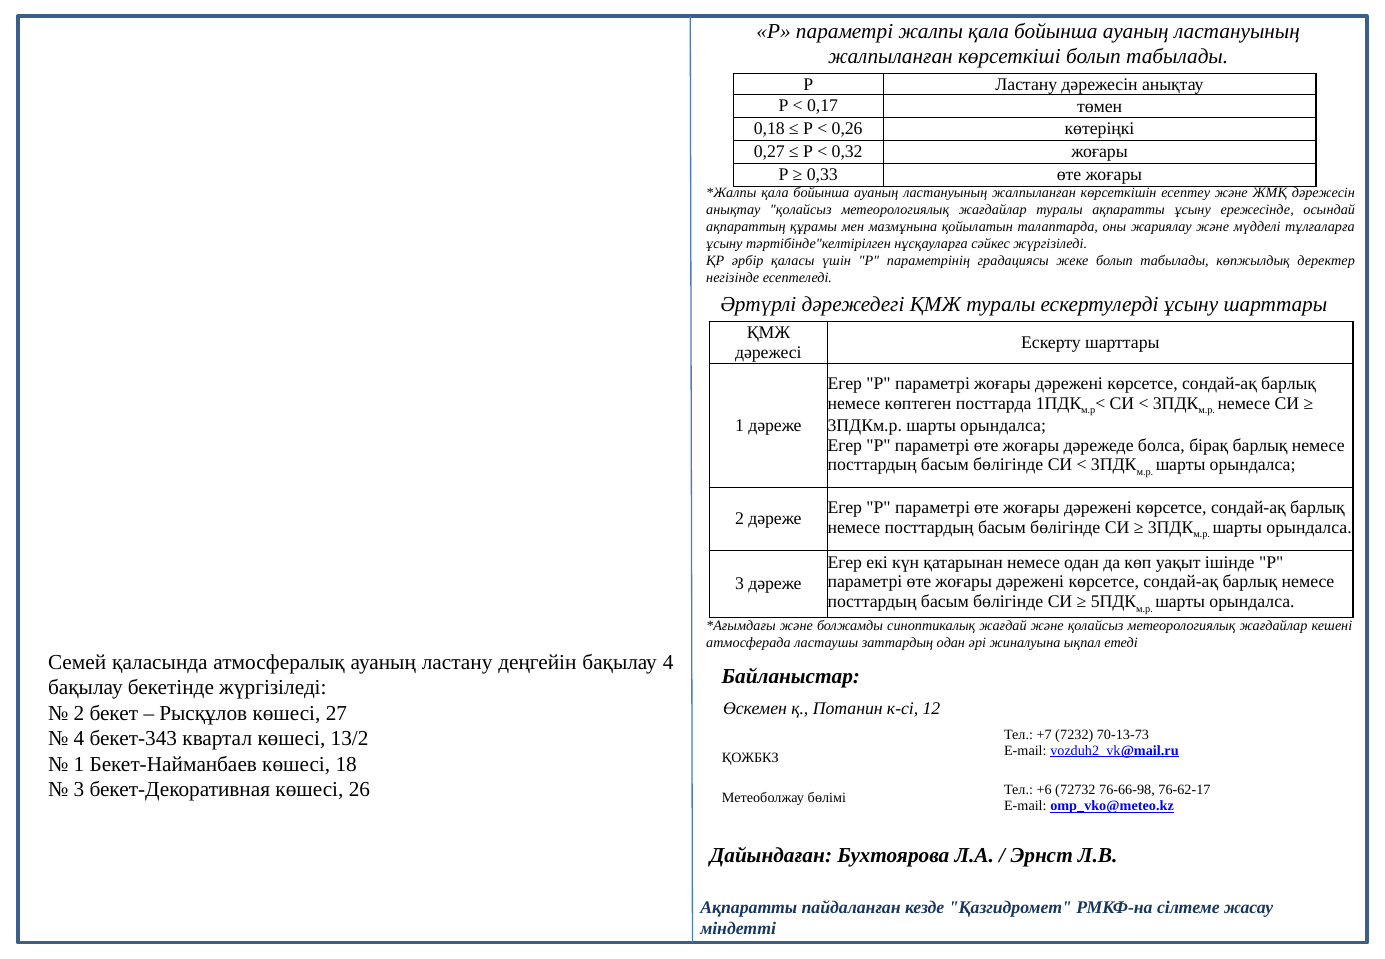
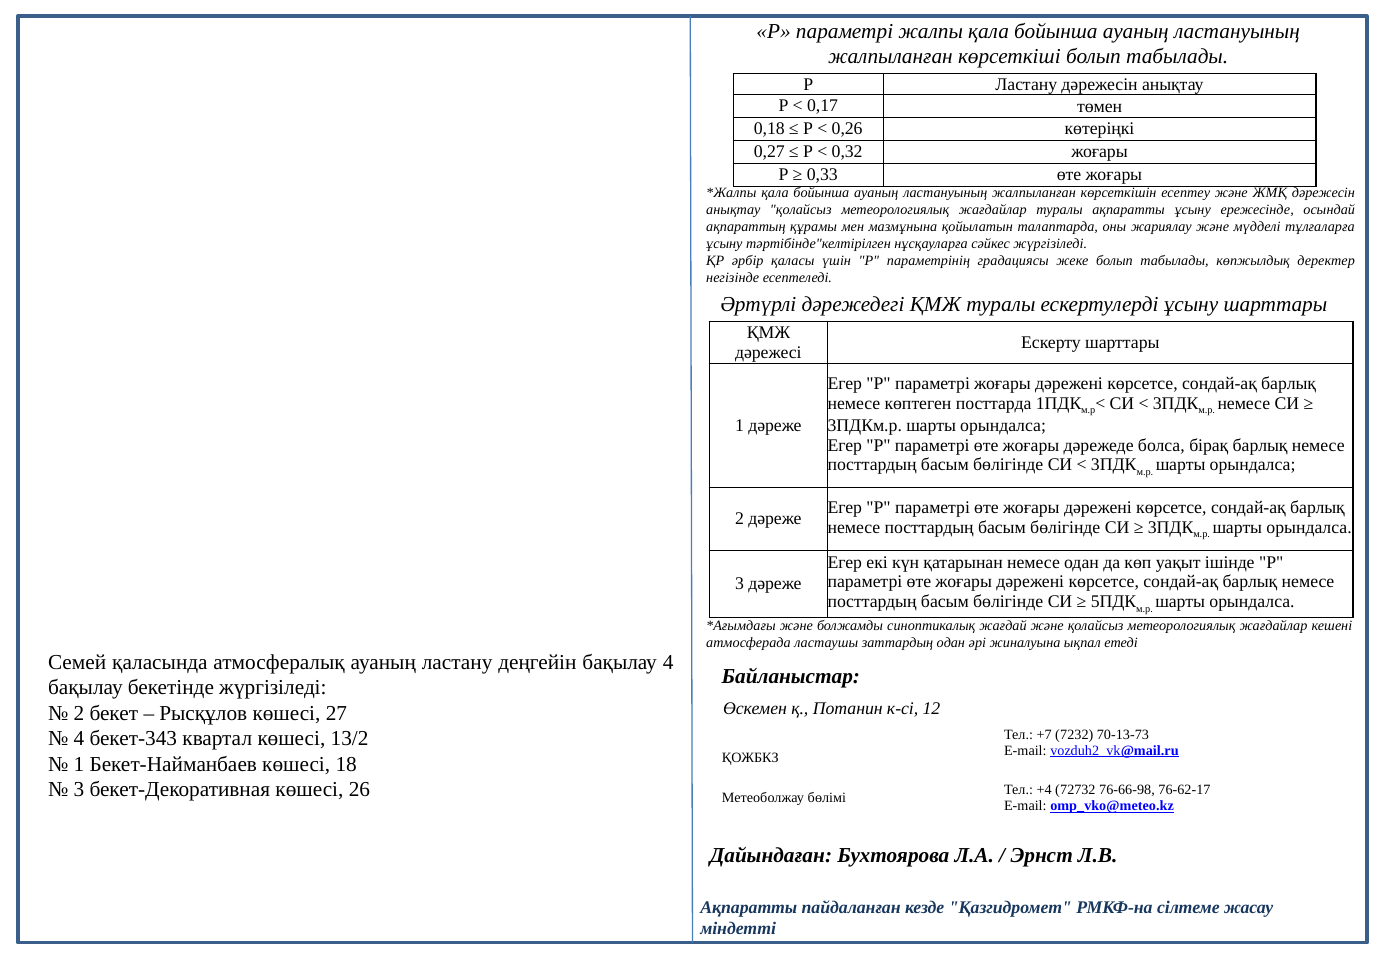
+6: +6 -> +4
